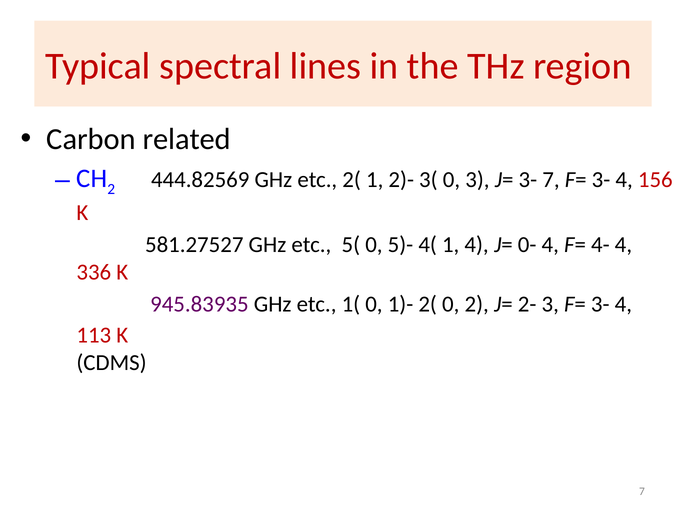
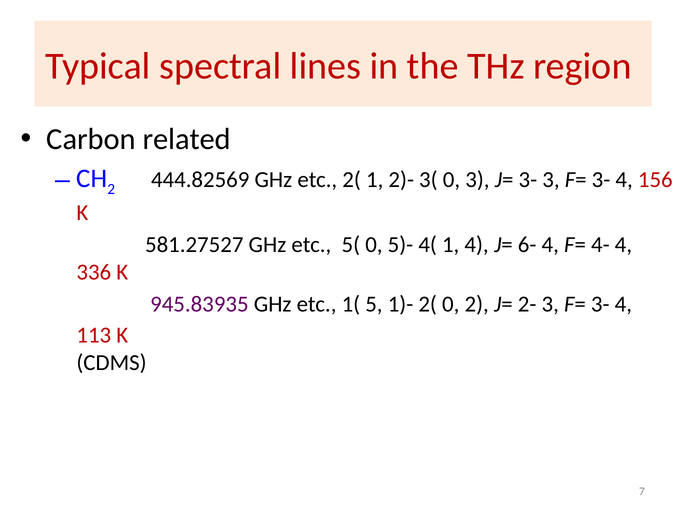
3- 7: 7 -> 3
0-: 0- -> 6-
1( 0: 0 -> 5
